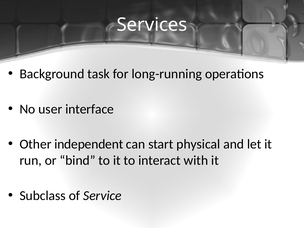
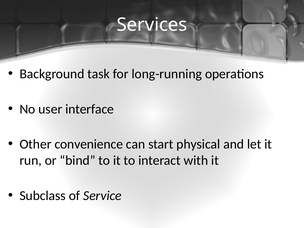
independent: independent -> convenience
